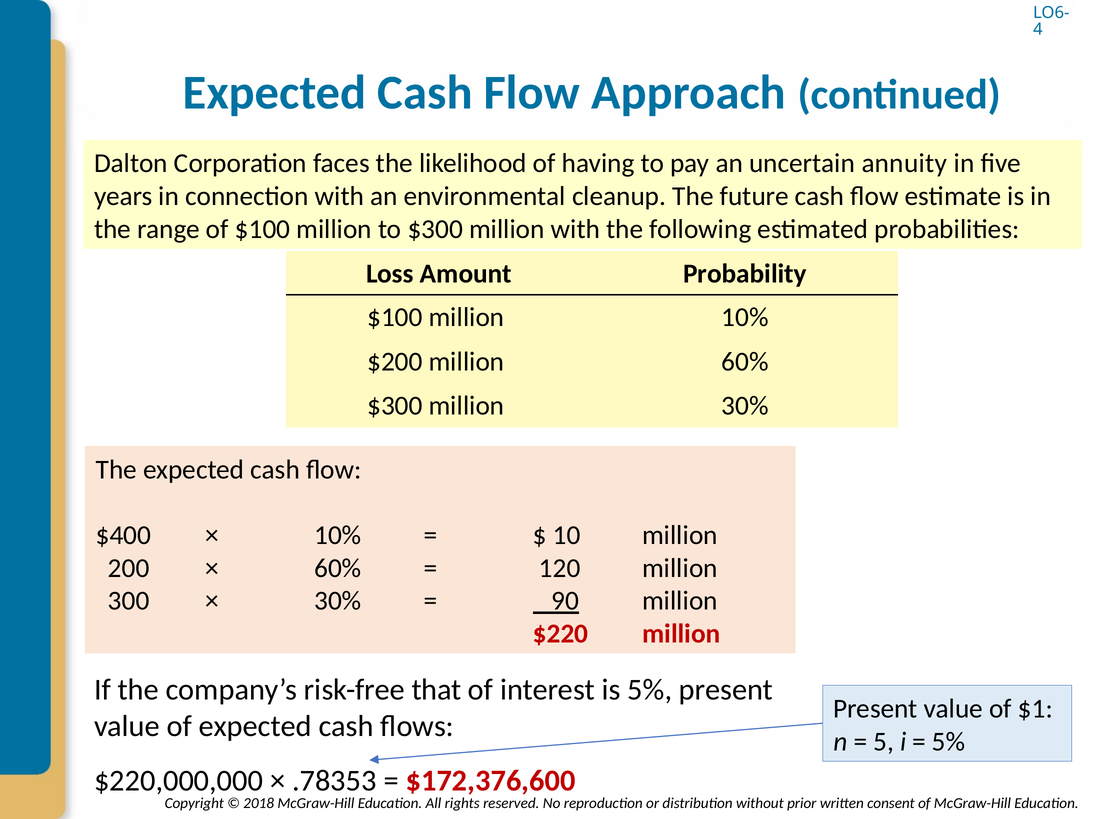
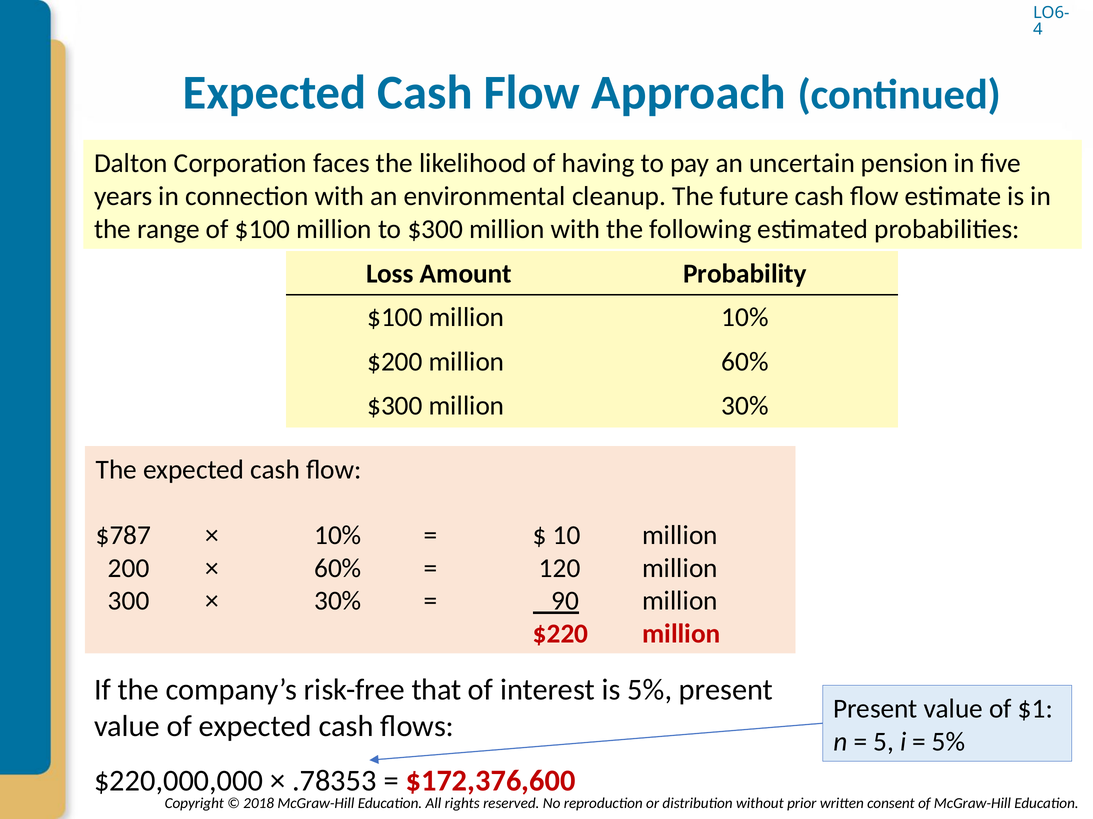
annuity: annuity -> pension
$400: $400 -> $787
